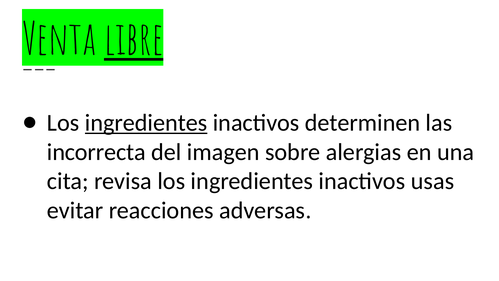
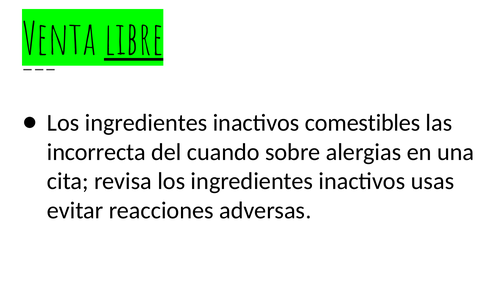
ingredientes at (146, 123) underline: present -> none
determinen: determinen -> comestibles
imagen: imagen -> cuando
